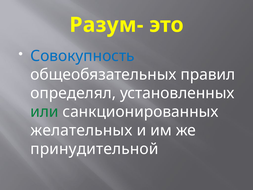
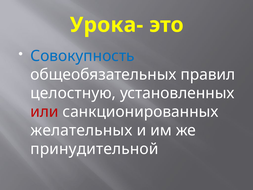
Разум-: Разум- -> Урока-
определял: определял -> целостную
или colour: green -> red
